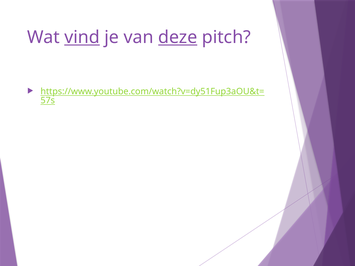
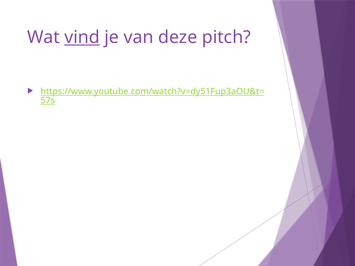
deze underline: present -> none
